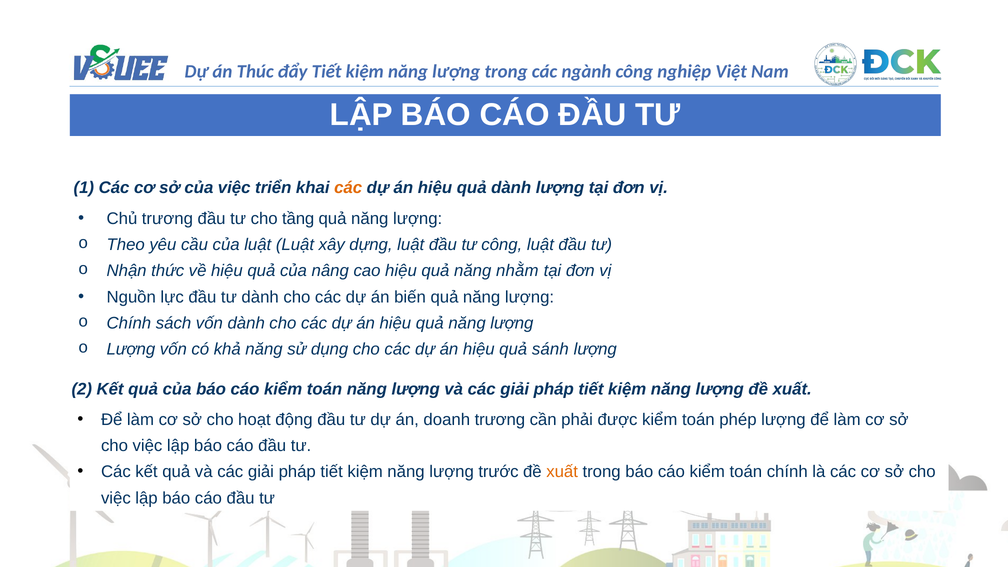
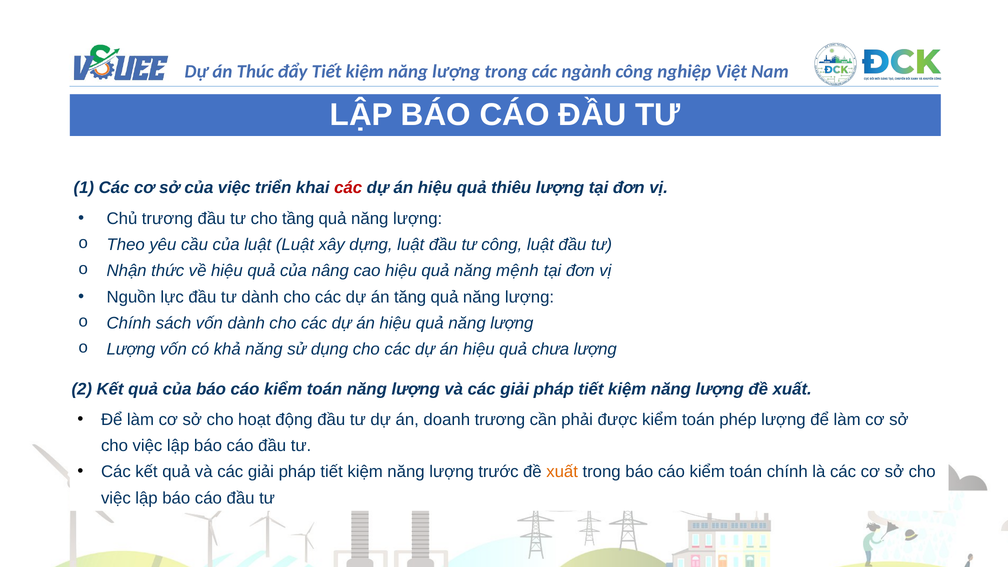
các at (348, 188) colour: orange -> red
quả dành: dành -> thiêu
nhằm: nhằm -> mệnh
biến: biến -> tăng
sánh: sánh -> chưa
